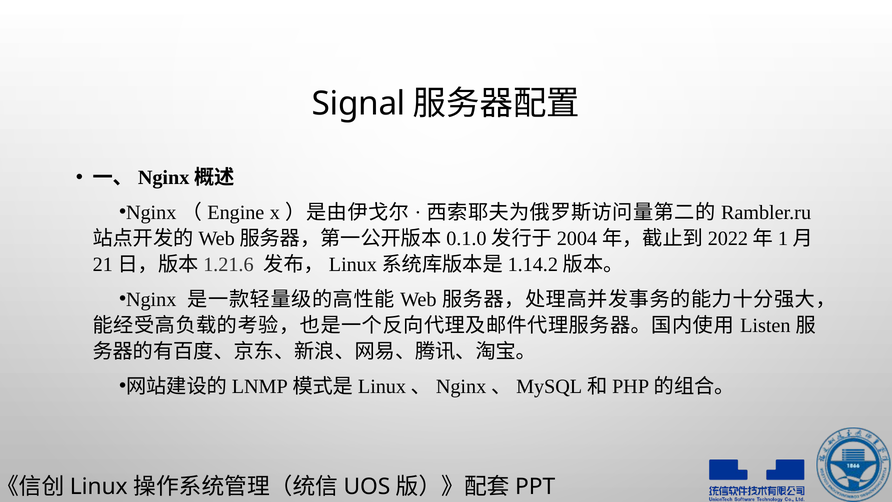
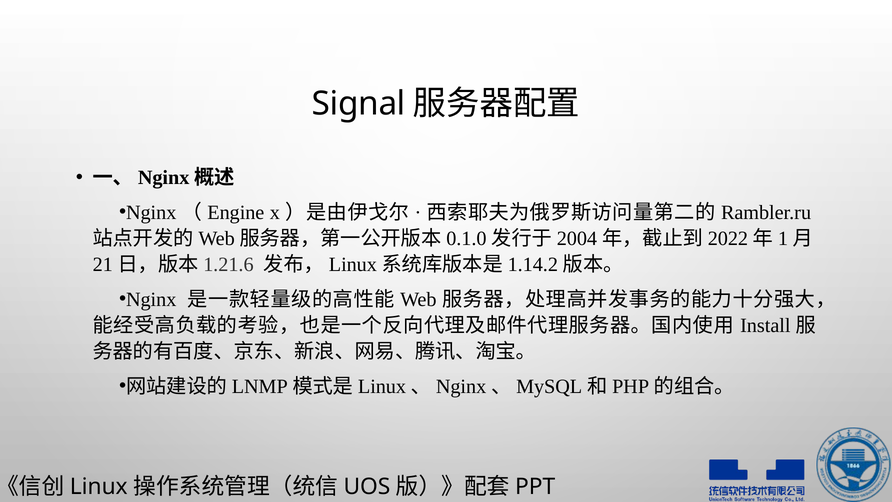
Listen: Listen -> Install
